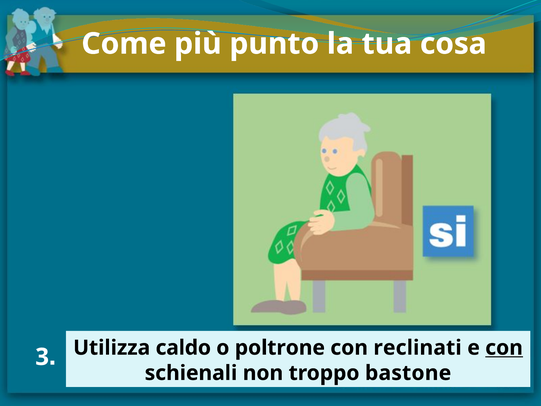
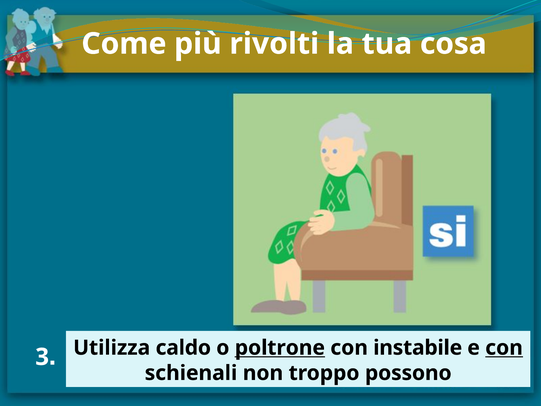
punto: punto -> rivolti
poltrone underline: none -> present
reclinati: reclinati -> instabile
bastone: bastone -> possono
